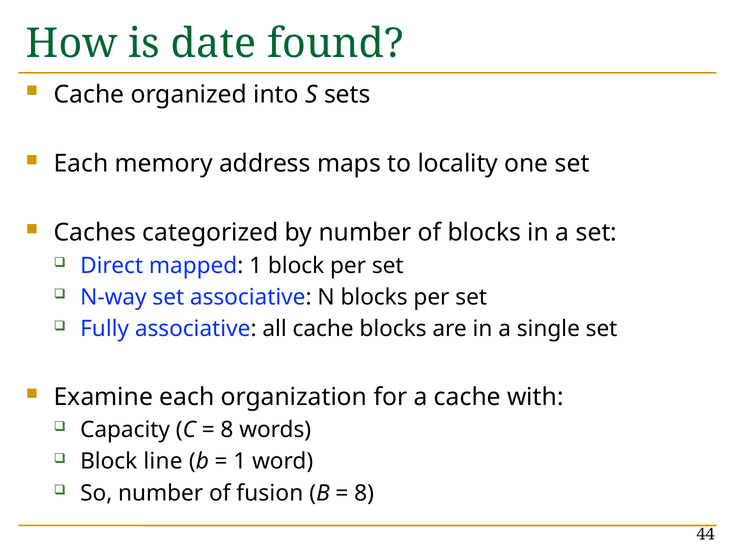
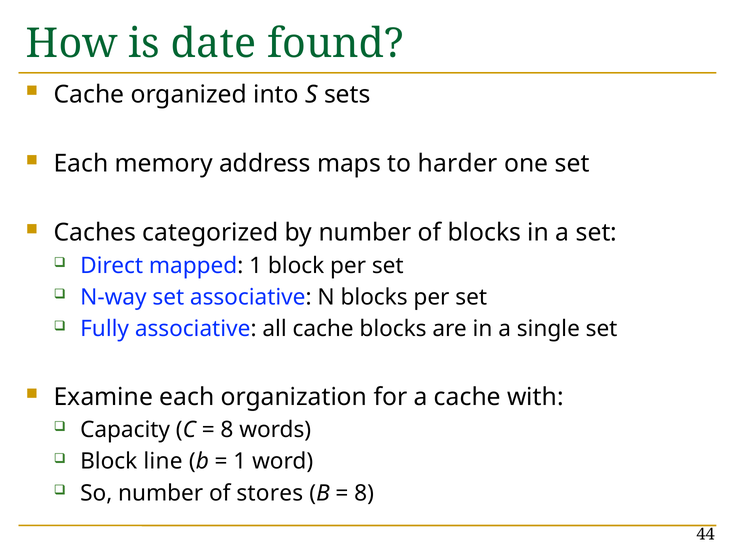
locality: locality -> harder
fusion: fusion -> stores
